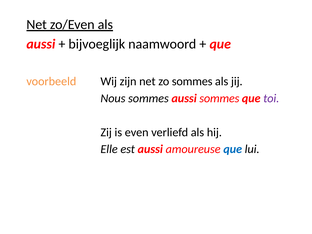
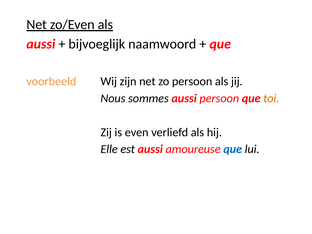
zo sommes: sommes -> persoon
aussi sommes: sommes -> persoon
toi colour: purple -> orange
